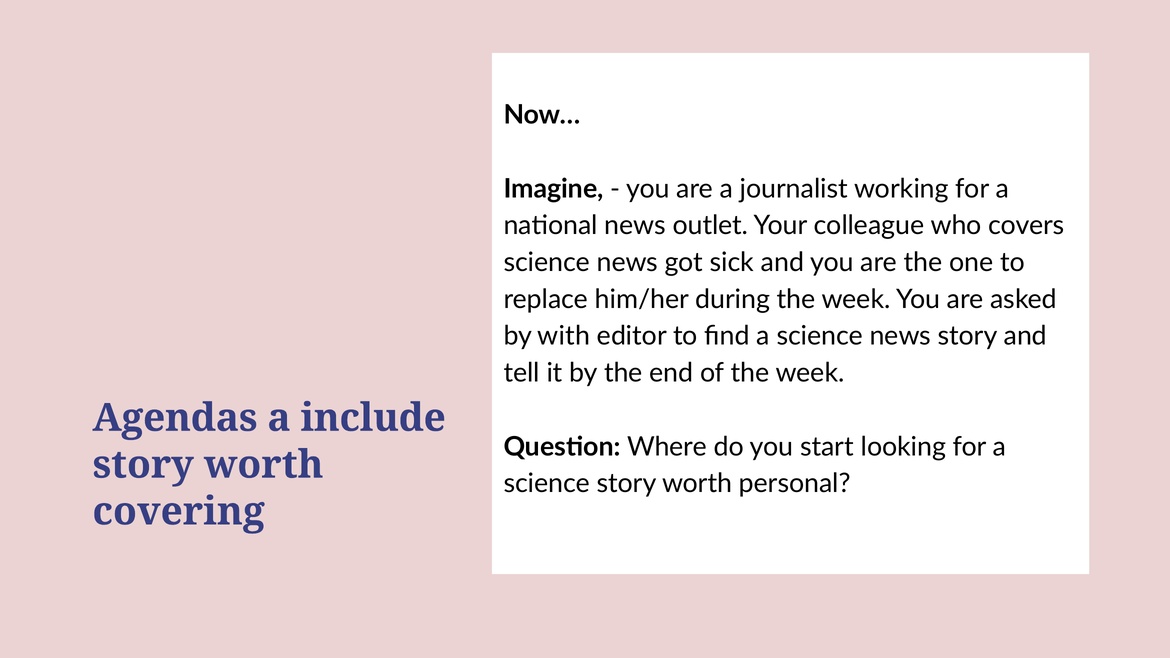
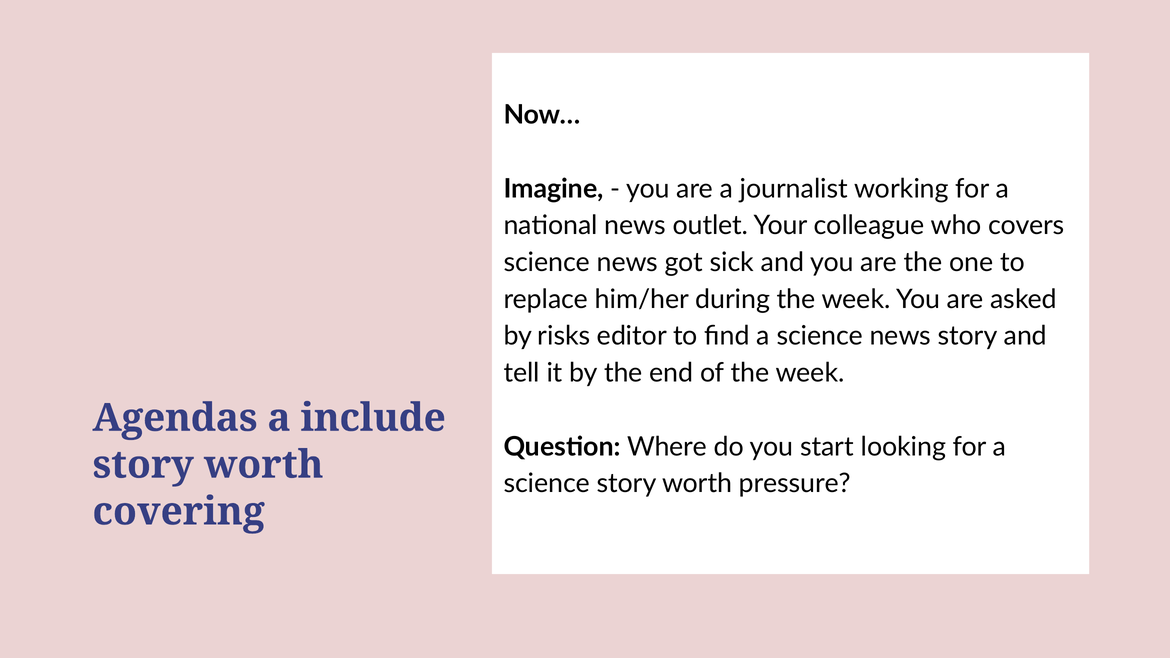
with: with -> risks
personal: personal -> pressure
